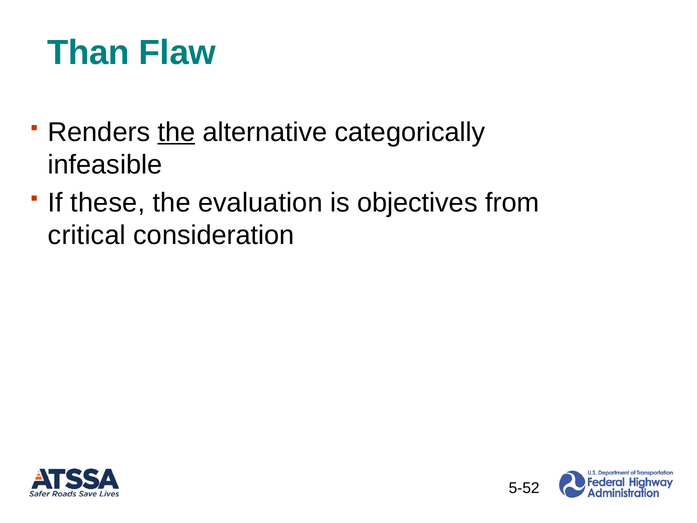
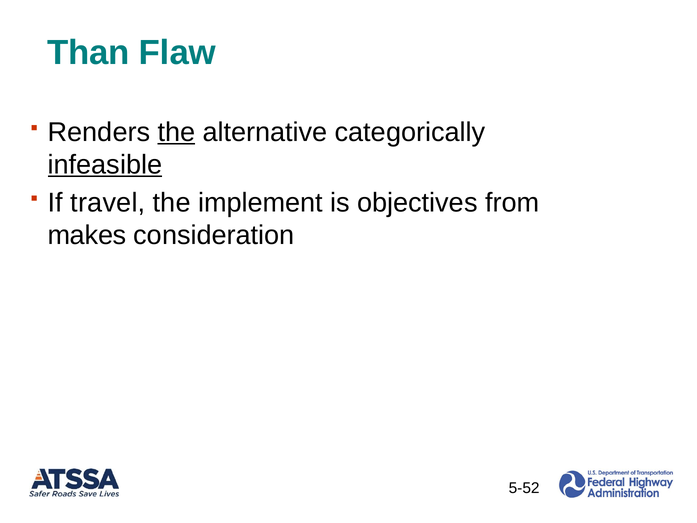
infeasible underline: none -> present
these: these -> travel
evaluation: evaluation -> implement
critical: critical -> makes
